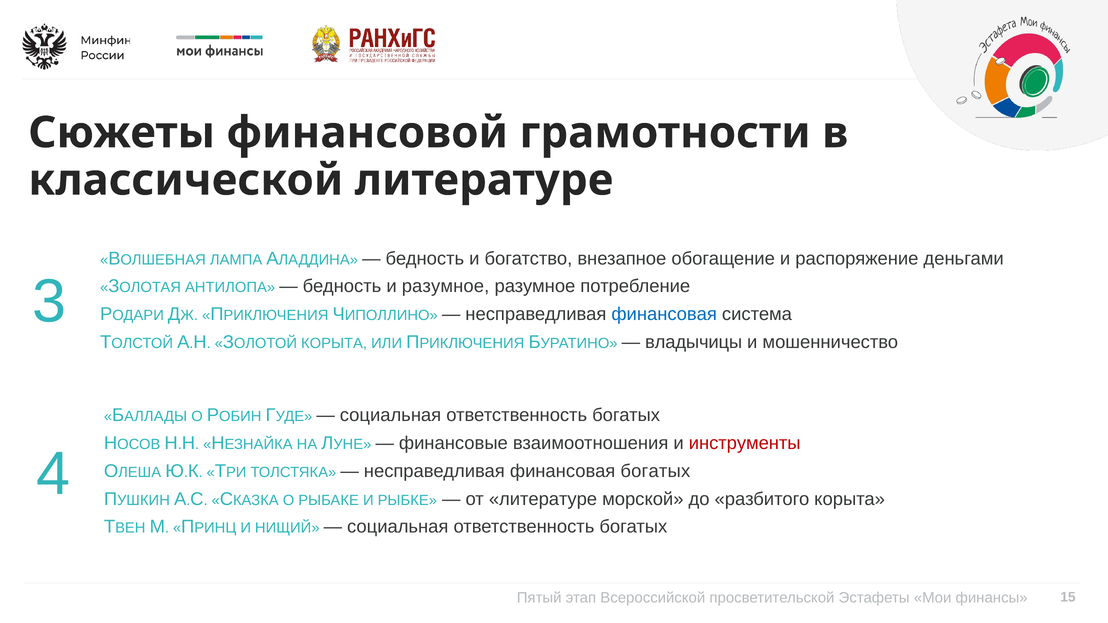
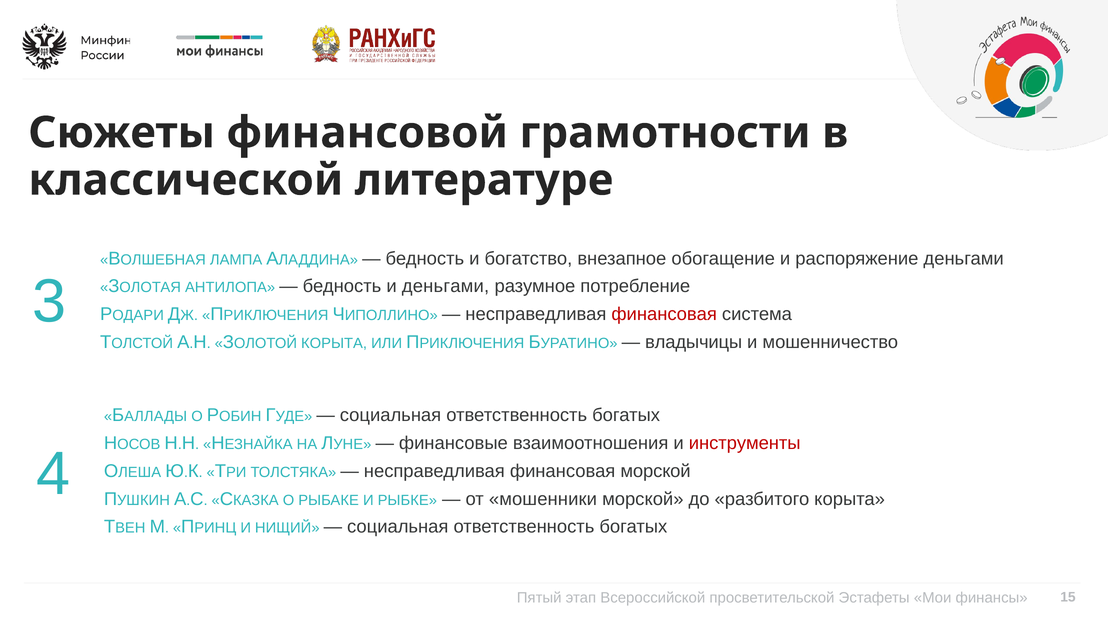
и разумное: разумное -> деньгами
финансовая at (664, 314) colour: blue -> red
финансовая богатых: богатых -> морской
от литературе: литературе -> мошенники
